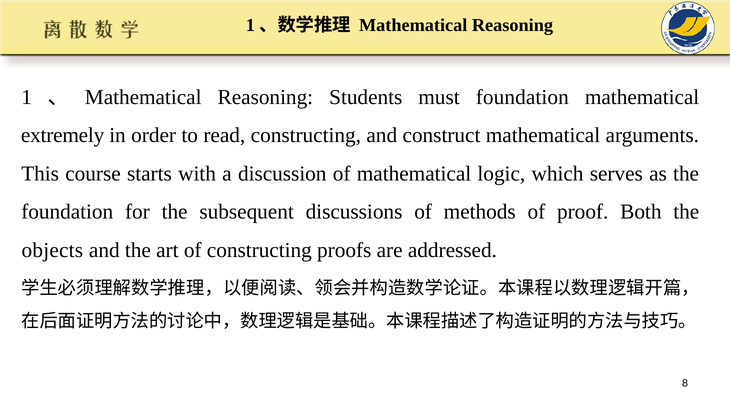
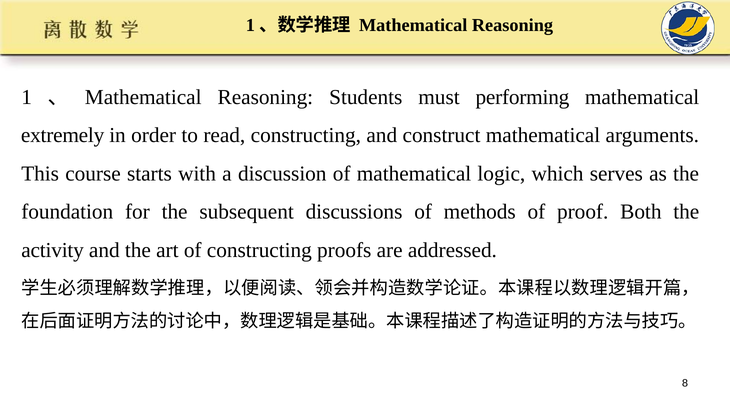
must foundation: foundation -> performing
objects: objects -> activity
